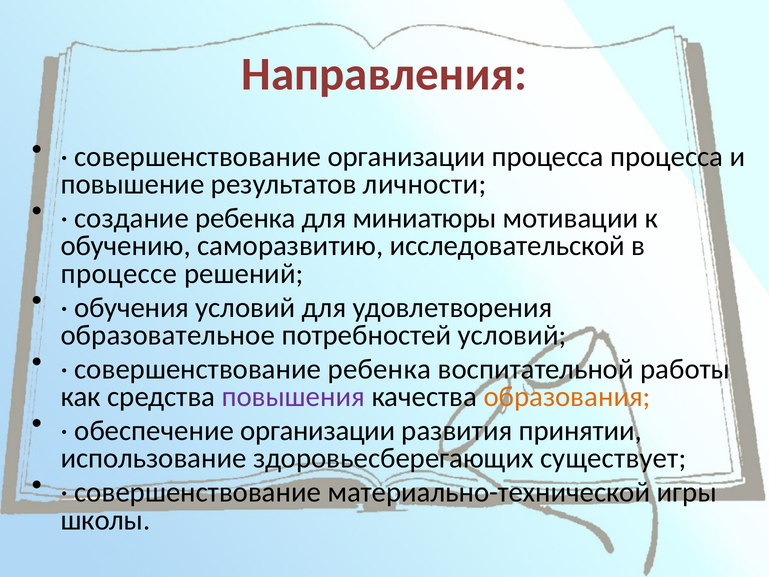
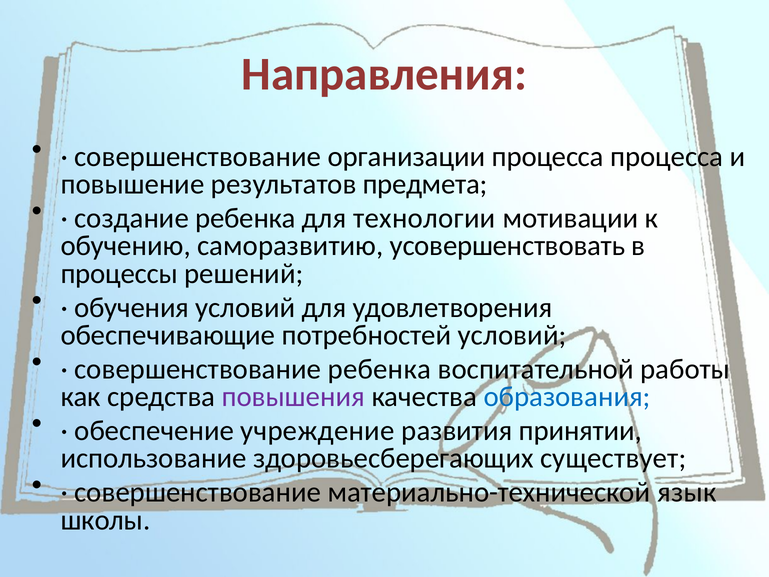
личности: личности -> предмета
миниатюры: миниатюры -> технологии
исследовательской: исследовательской -> усовершенствовать
процессе: процессе -> процессы
образовательное: образовательное -> обеспечивающие
образования colour: orange -> blue
обеспечение организации: организации -> учреждение
игры: игры -> язык
